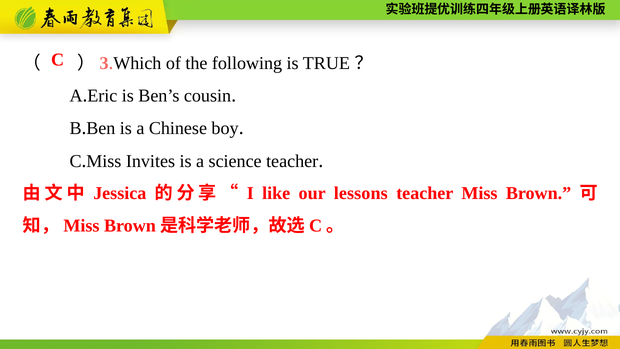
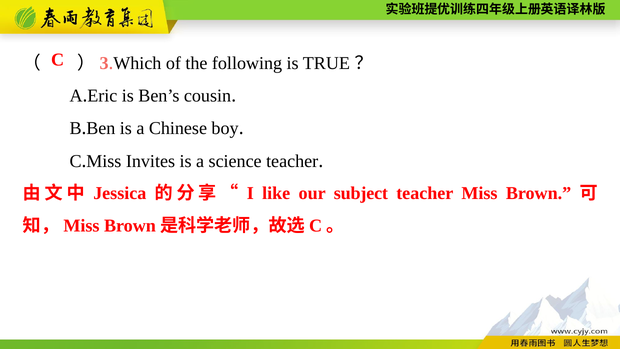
lessons: lessons -> subject
